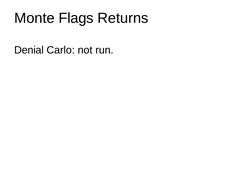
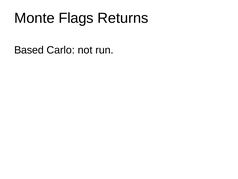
Denial: Denial -> Based
